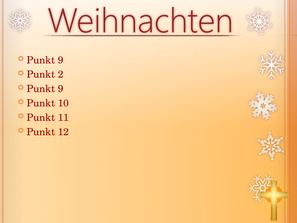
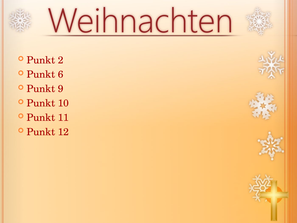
9 at (61, 60): 9 -> 2
2: 2 -> 6
